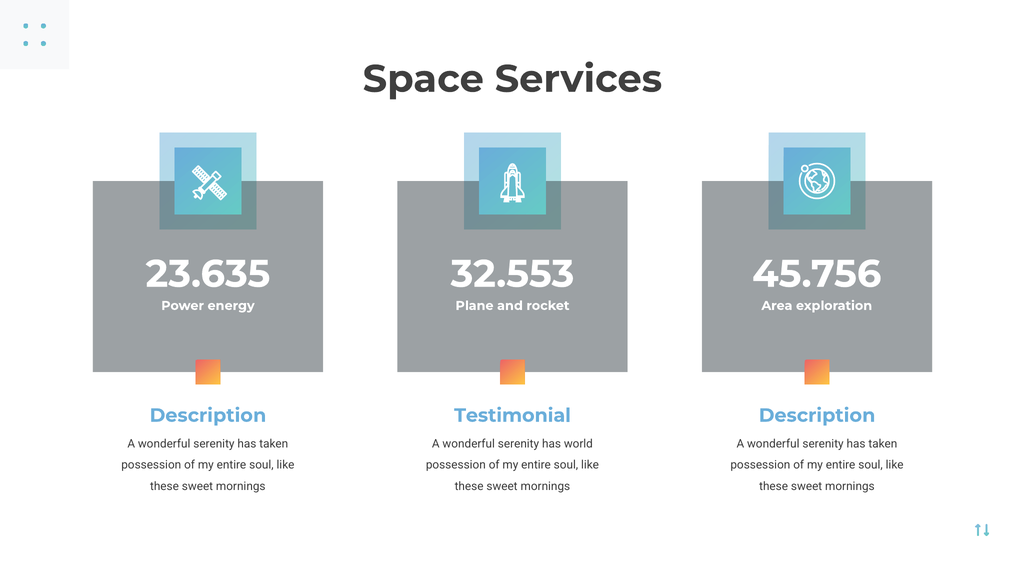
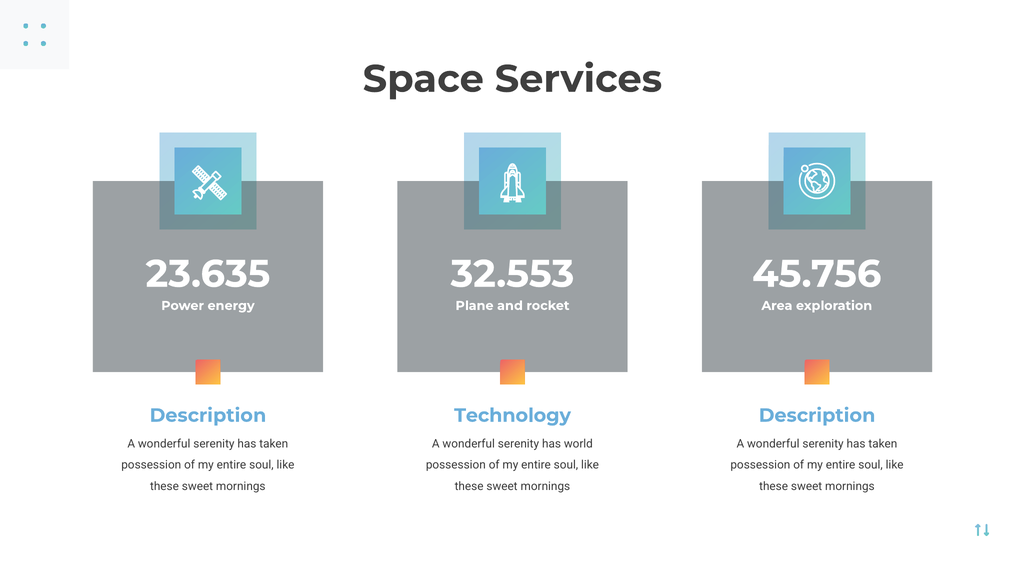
Testimonial: Testimonial -> Technology
